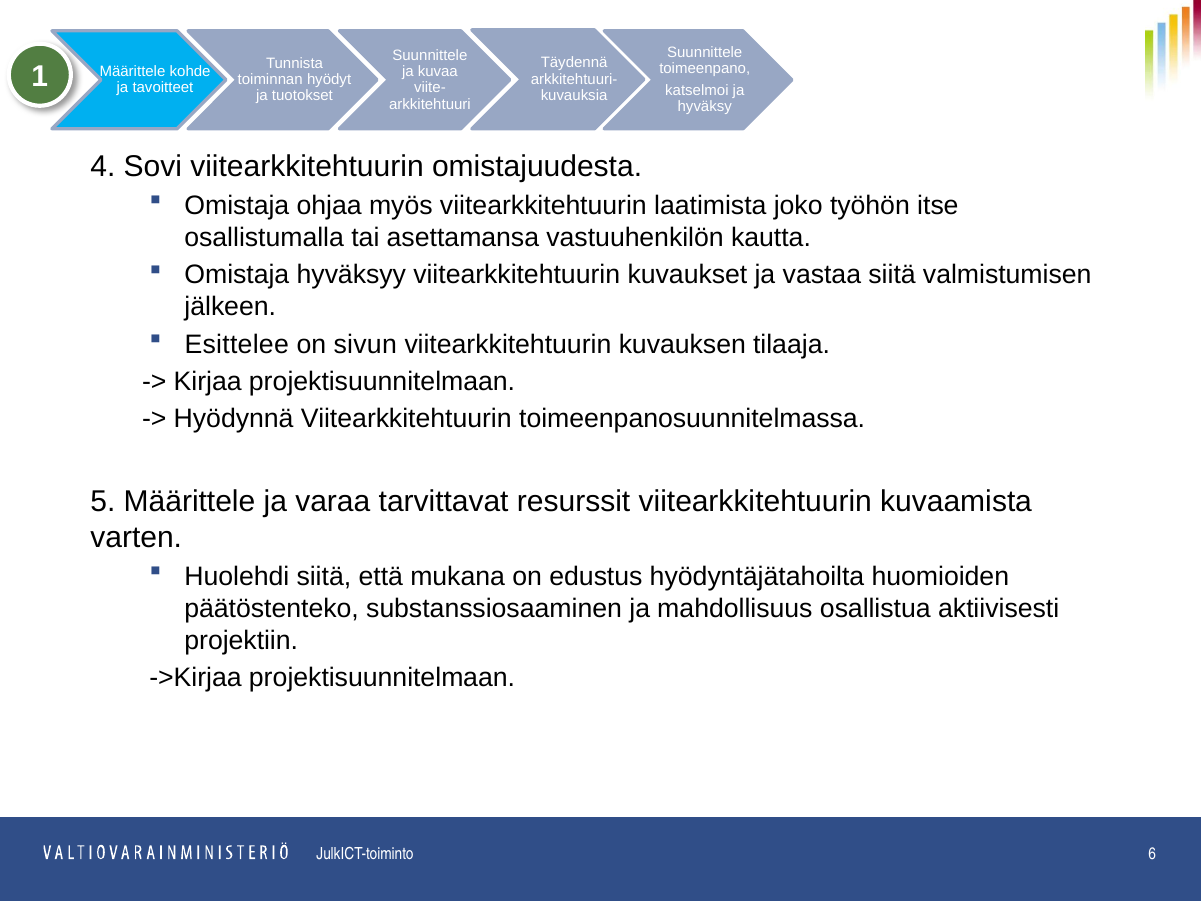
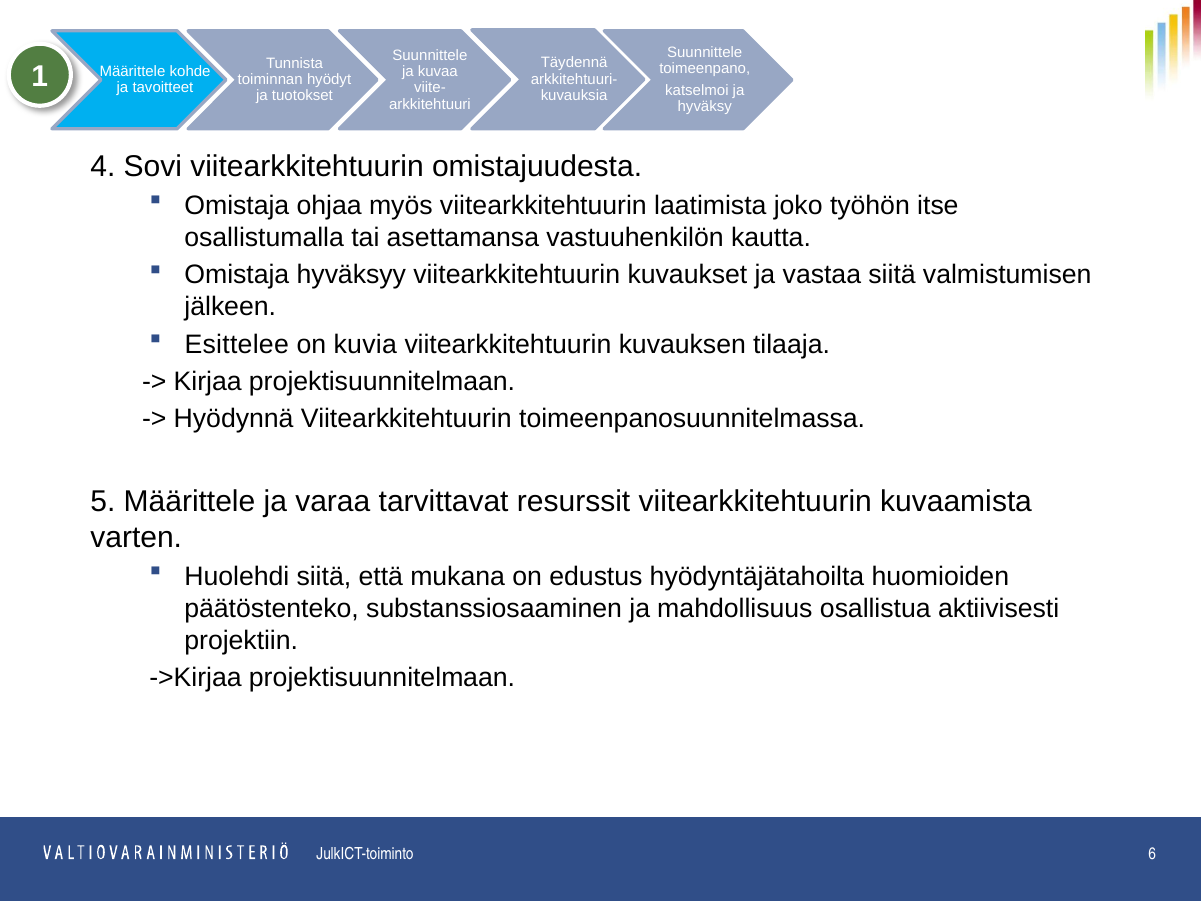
sivun: sivun -> kuvia
